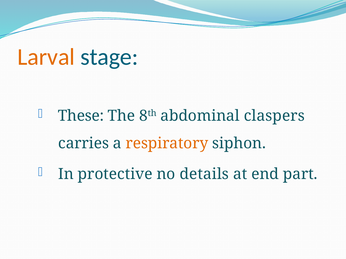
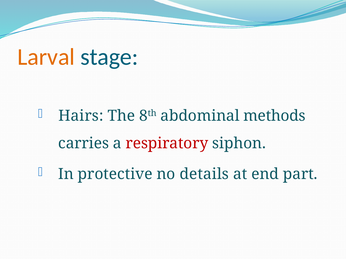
These: These -> Hairs
claspers: claspers -> methods
respiratory colour: orange -> red
